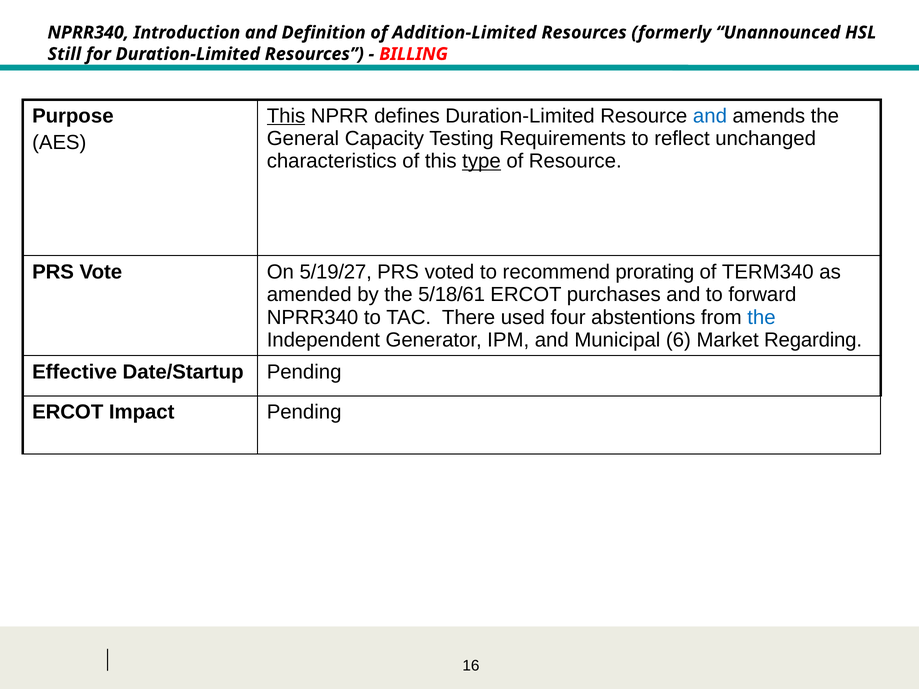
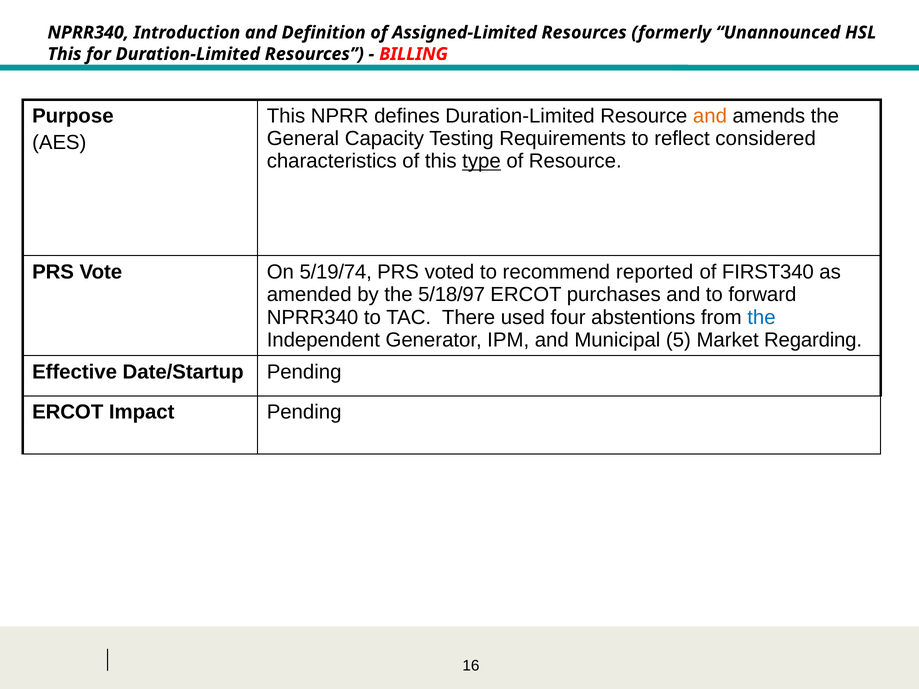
Addition-Limited: Addition-Limited -> Assigned-Limited
Still at (64, 54): Still -> This
This at (286, 116) underline: present -> none
and at (710, 116) colour: blue -> orange
unchanged: unchanged -> considered
5/19/27: 5/19/27 -> 5/19/74
prorating: prorating -> reported
TERM340: TERM340 -> FIRST340
5/18/61: 5/18/61 -> 5/18/97
6: 6 -> 5
